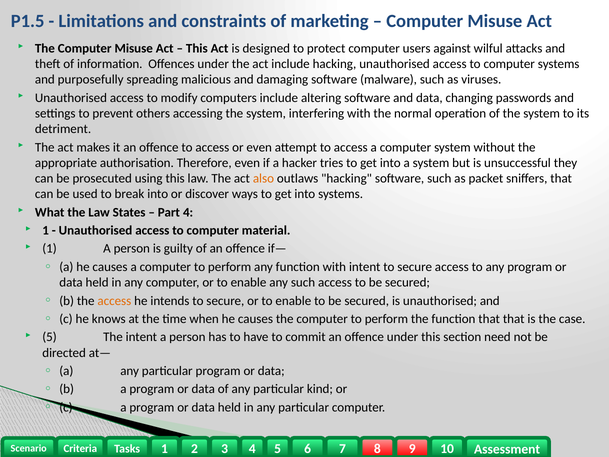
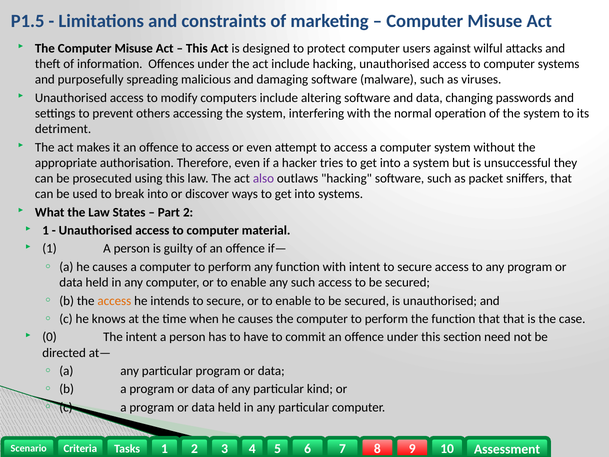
also colour: orange -> purple
Part 4: 4 -> 2
5 at (50, 337): 5 -> 0
